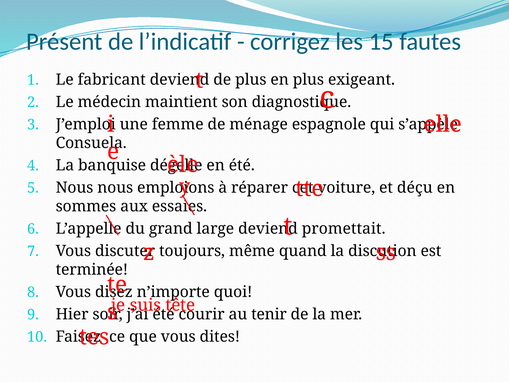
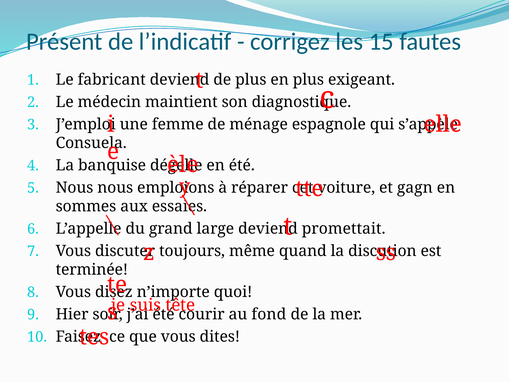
déçu: déçu -> gagn
tenir: tenir -> fond
